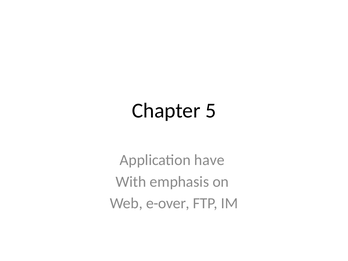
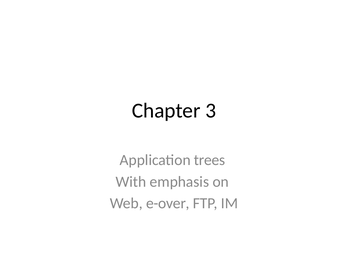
5: 5 -> 3
have: have -> trees
